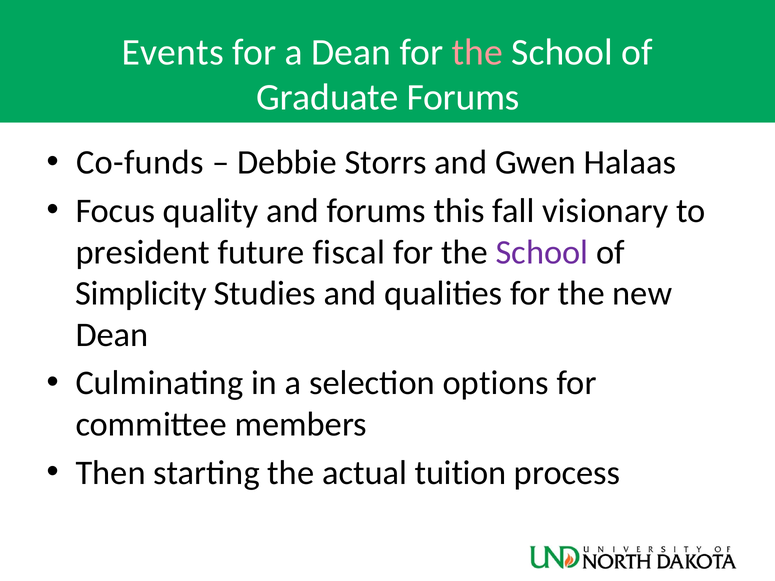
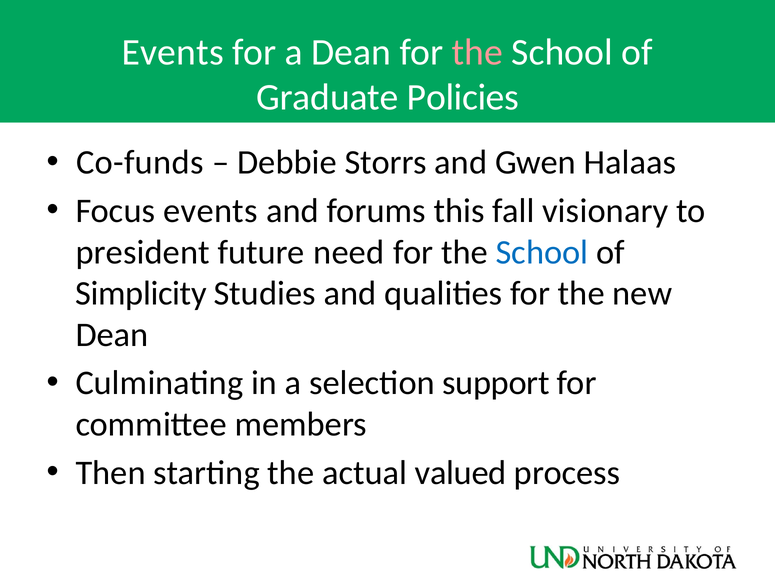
Graduate Forums: Forums -> Policies
Focus quality: quality -> events
fiscal: fiscal -> need
School at (542, 252) colour: purple -> blue
options: options -> support
tuition: tuition -> valued
